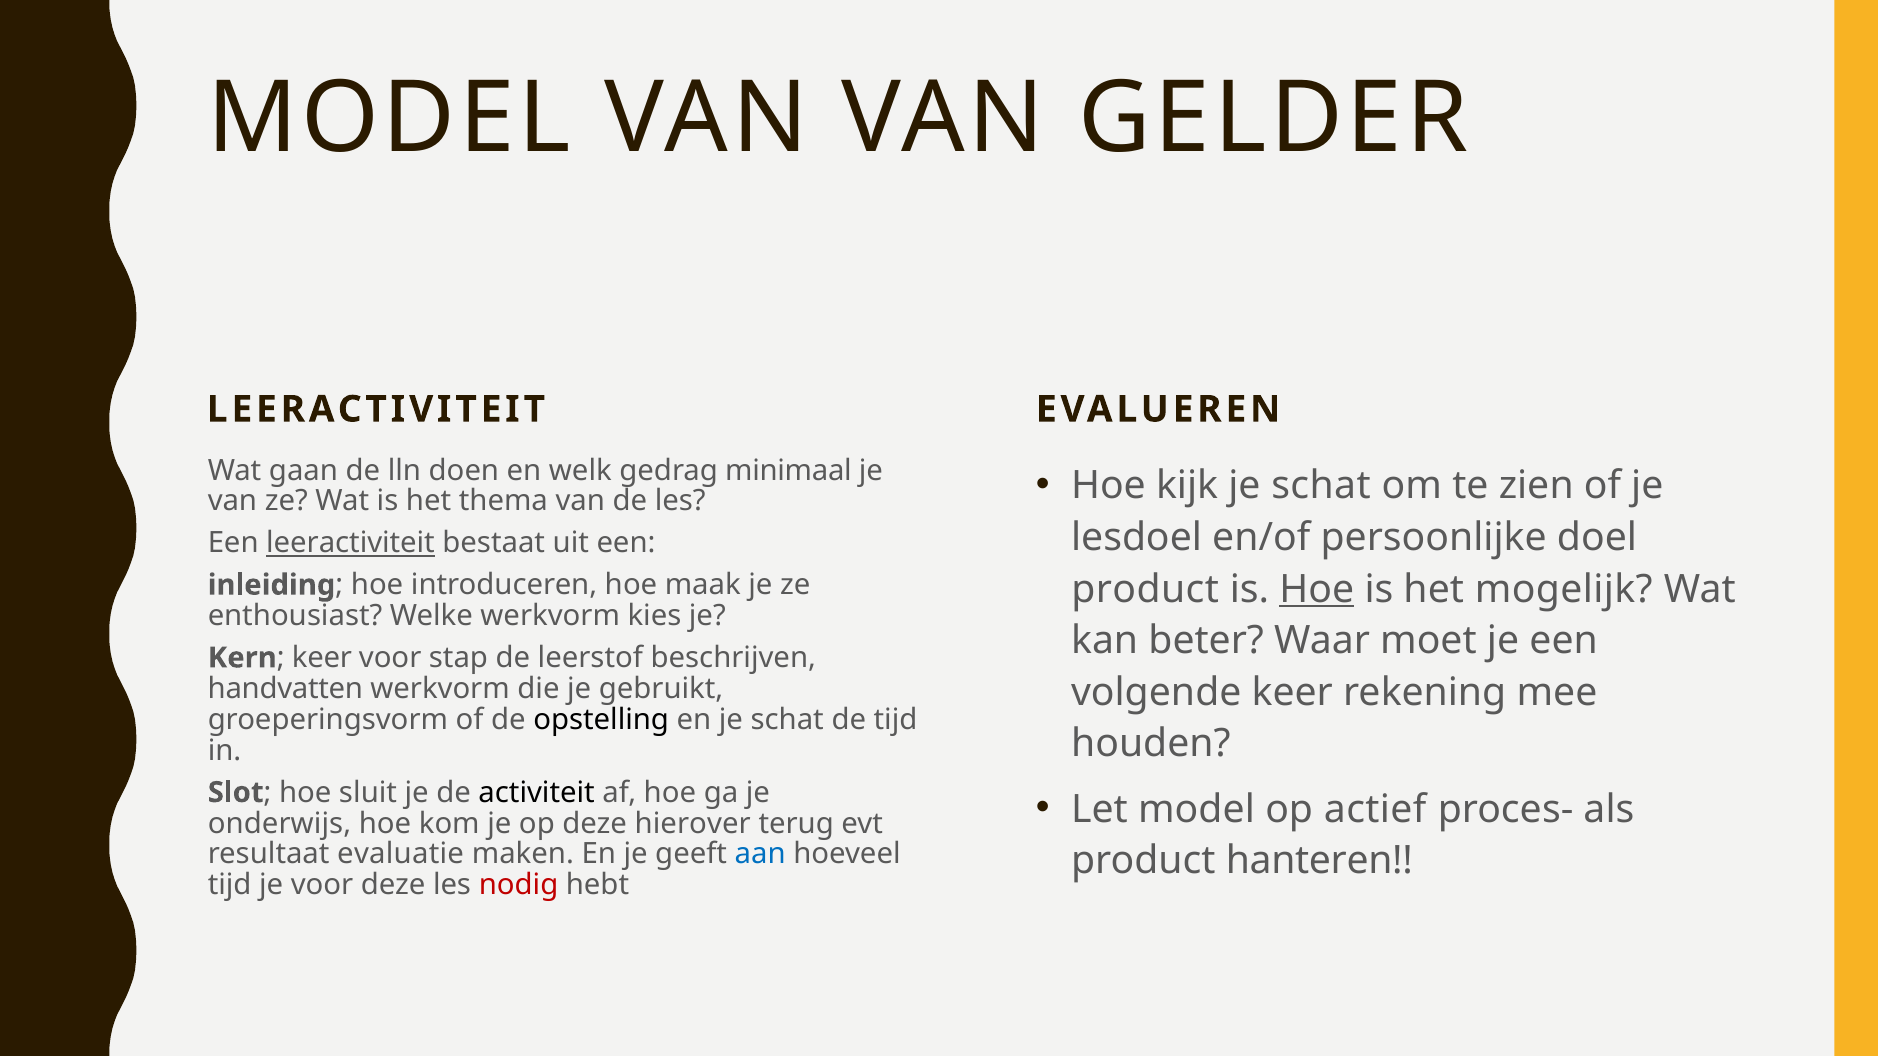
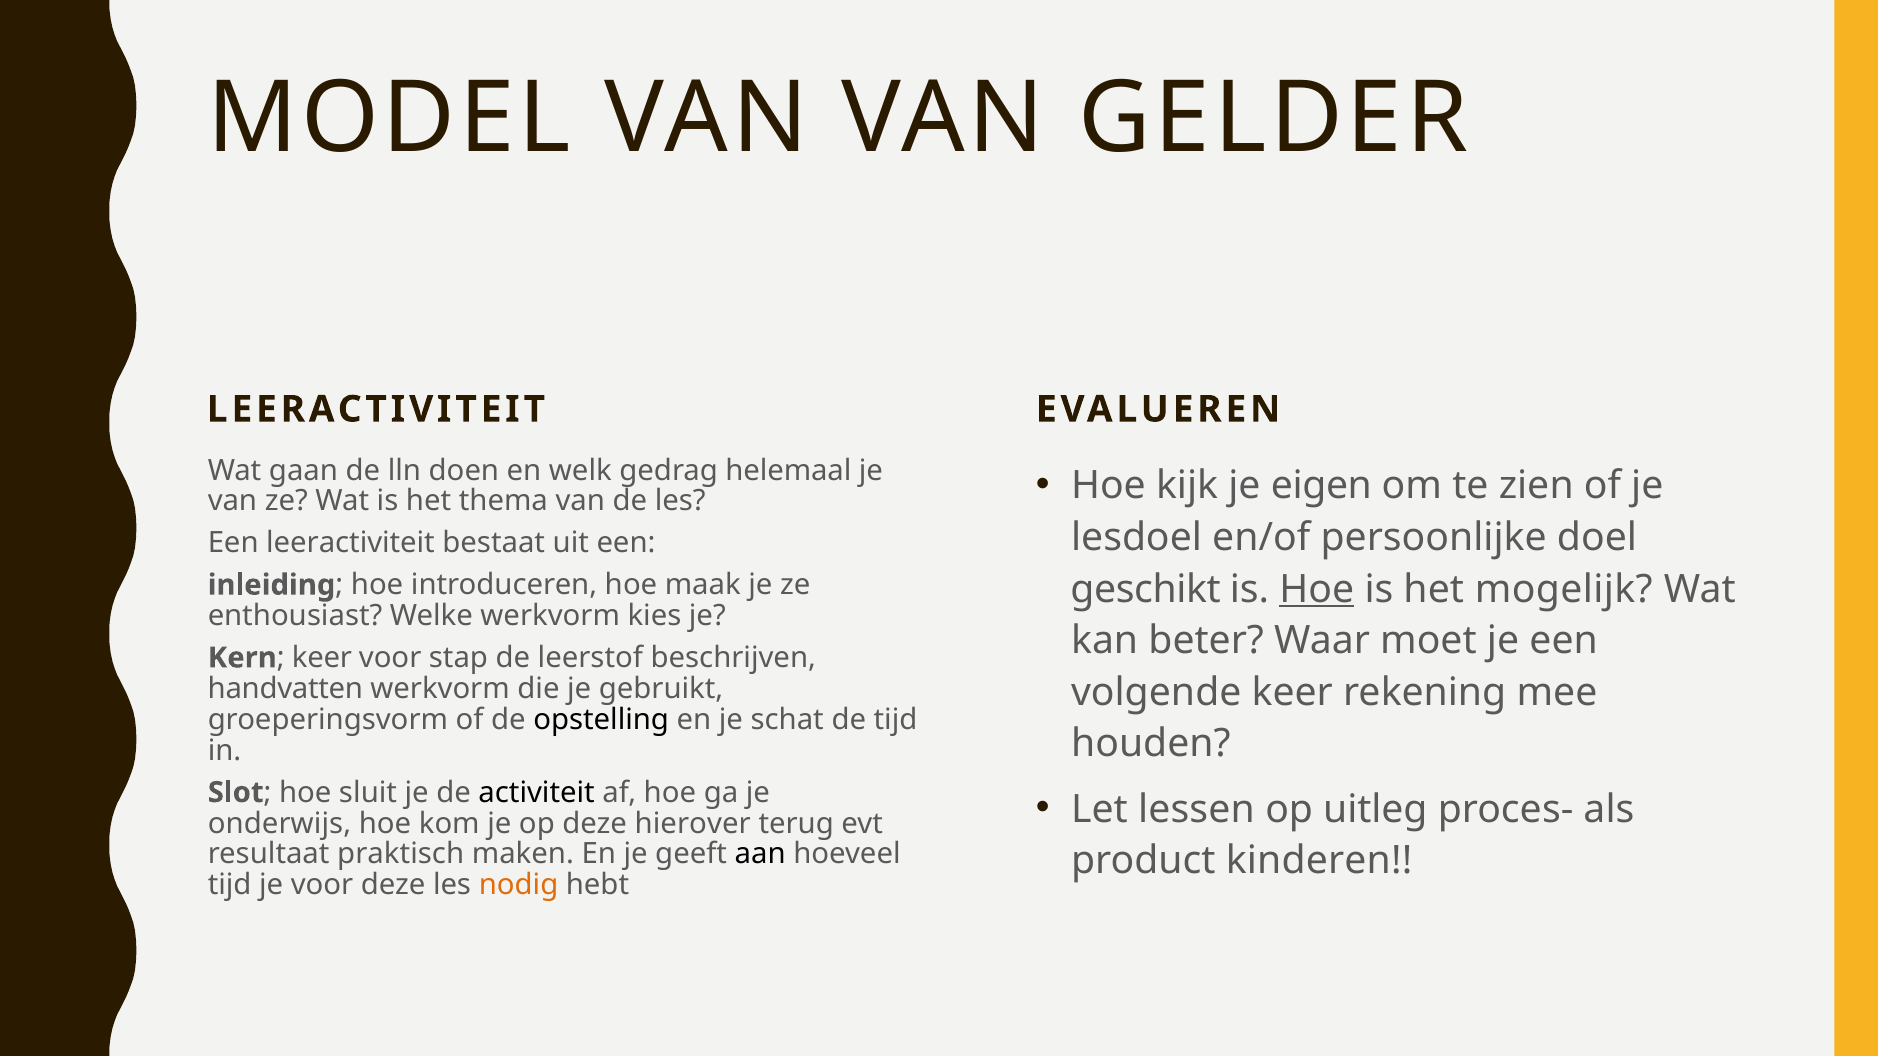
minimaal: minimaal -> helemaal
kijk je schat: schat -> eigen
leeractiviteit at (351, 543) underline: present -> none
product at (1145, 589): product -> geschikt
Let model: model -> lessen
actief: actief -> uitleg
evaluatie: evaluatie -> praktisch
aan colour: blue -> black
hanteren: hanteren -> kinderen
nodig colour: red -> orange
